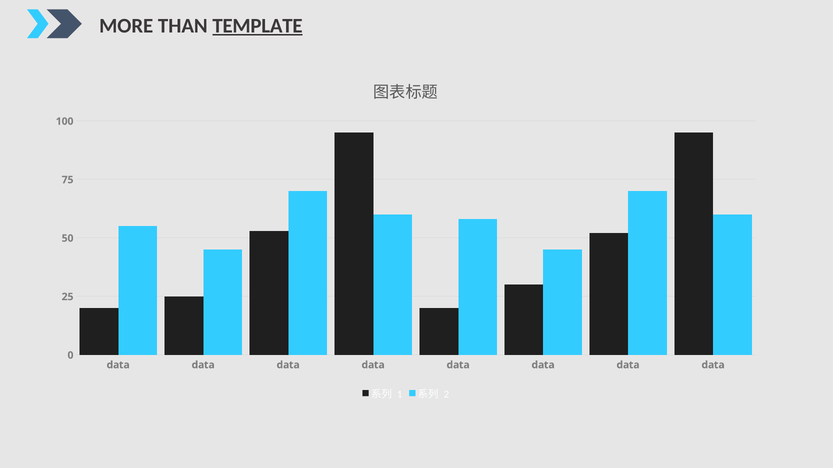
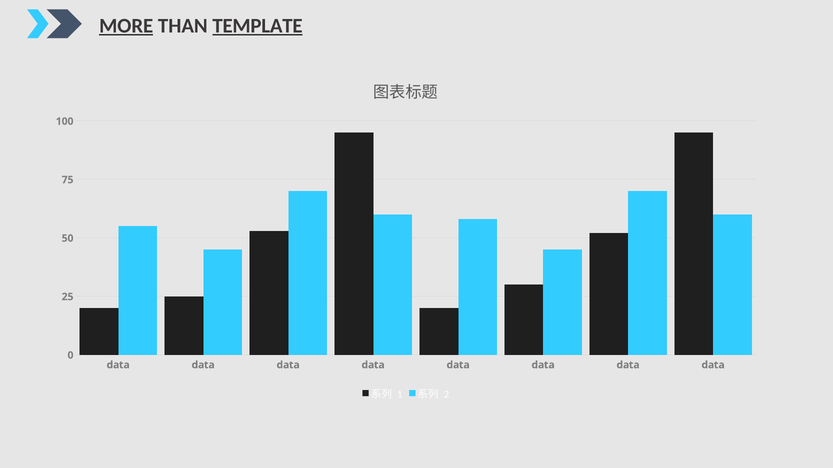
MORE underline: none -> present
